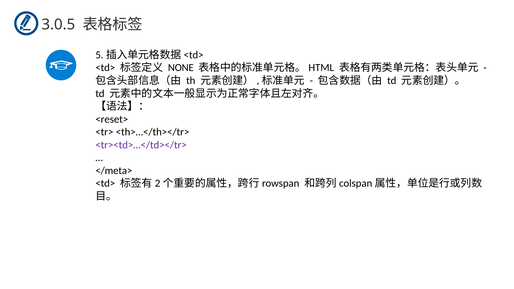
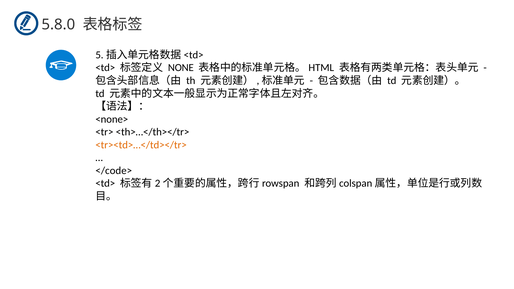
3.0.5: 3.0.5 -> 5.8.0
<reset>: <reset> -> <none>
<tr><td>…</td></tr> colour: purple -> orange
</meta>: </meta> -> </code>
